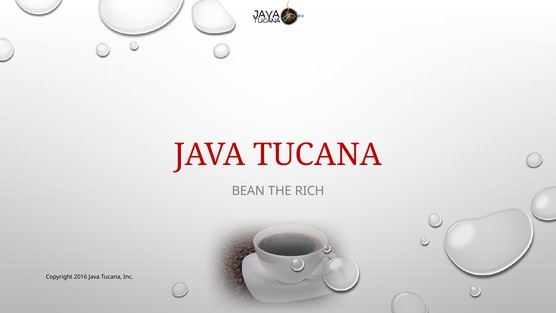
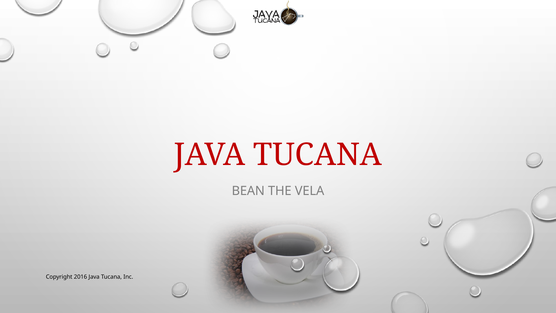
RICH: RICH -> VELA
